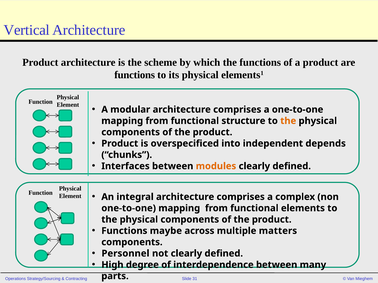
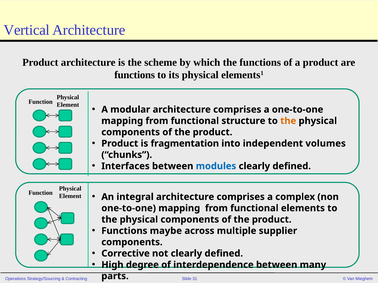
overspecificed: overspecificed -> fragmentation
depends: depends -> volumes
modules colour: orange -> blue
matters: matters -> supplier
Personnel: Personnel -> Corrective
